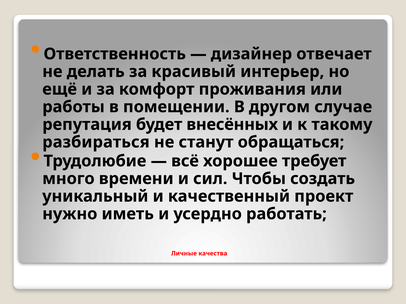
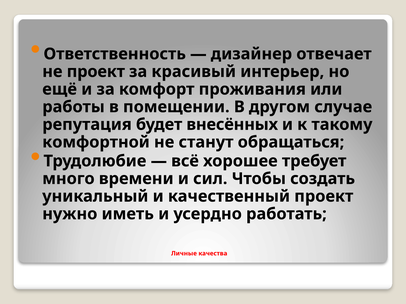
не делать: делать -> проект
разбираться: разбираться -> комфортной
